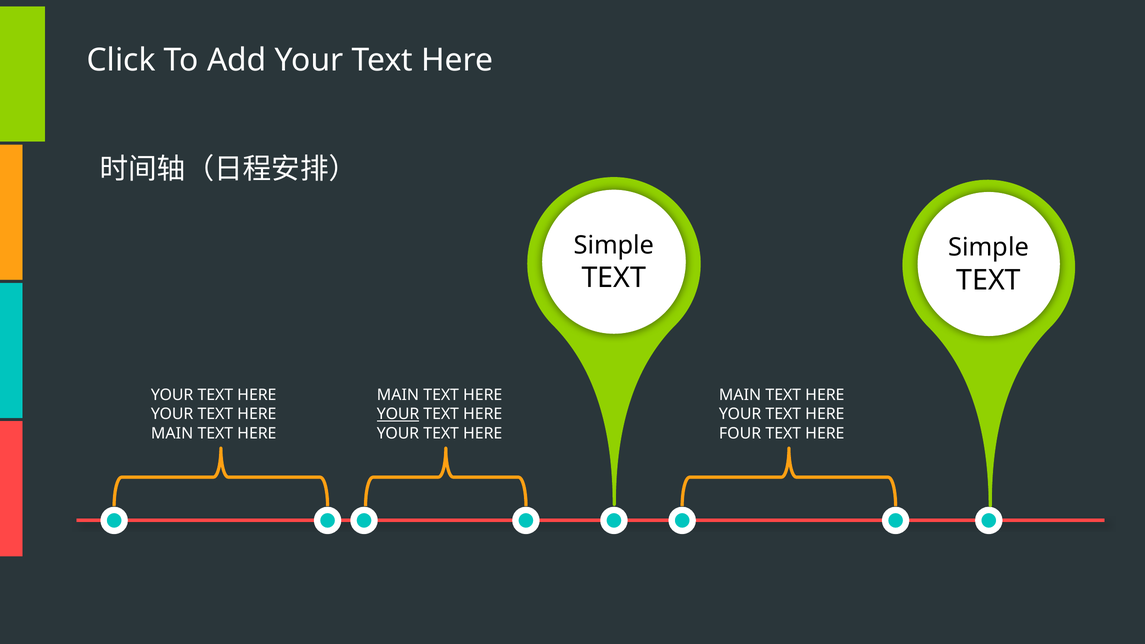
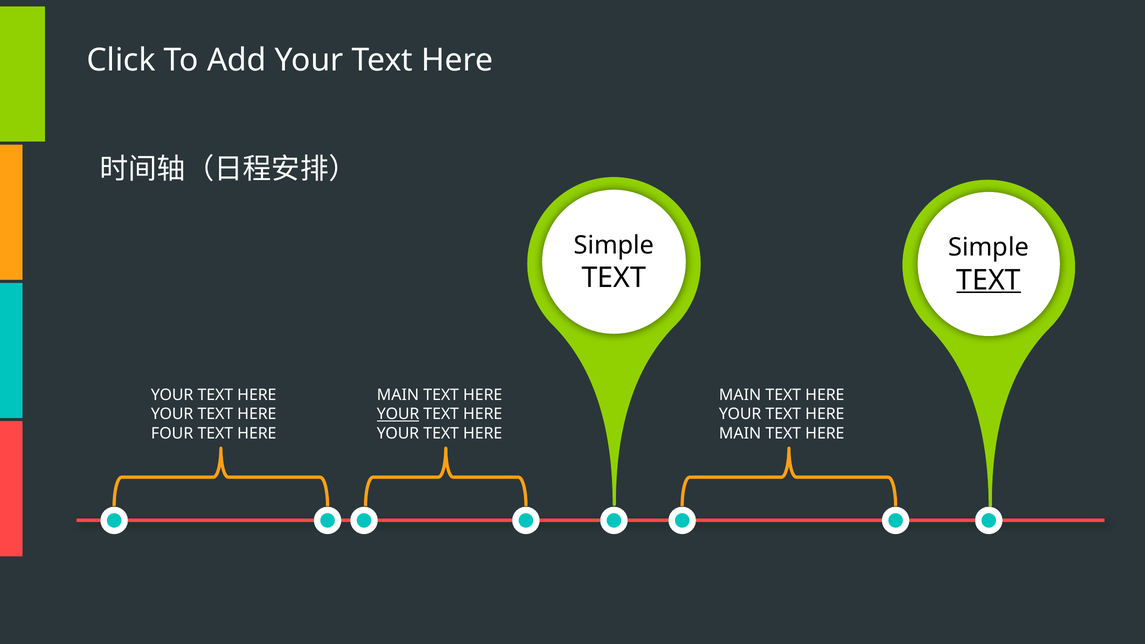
TEXT at (989, 280) underline: none -> present
MAIN at (172, 433): MAIN -> FOUR
FOUR at (740, 433): FOUR -> MAIN
